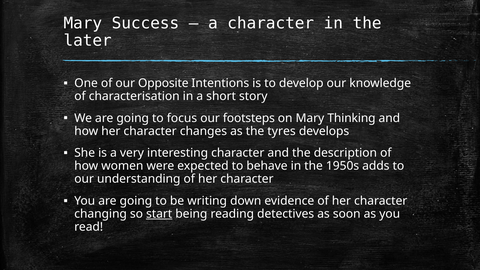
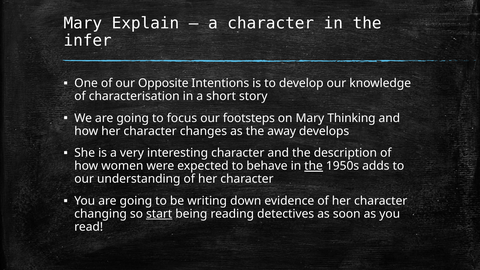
Success: Success -> Explain
later: later -> infer
tyres: tyres -> away
the at (314, 166) underline: none -> present
